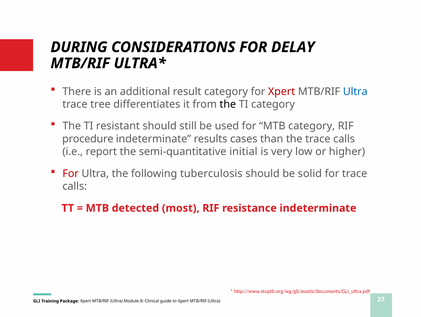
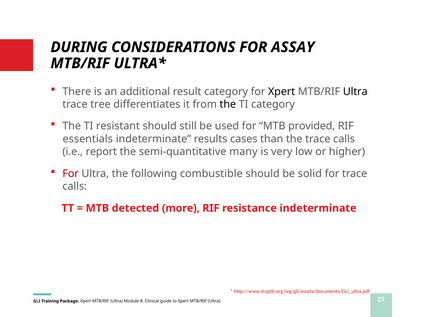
DELAY: DELAY -> ASSAY
Xpert at (282, 91) colour: red -> black
Ultra at (355, 91) colour: blue -> black
MTB category: category -> provided
procedure: procedure -> essentials
initial: initial -> many
tuberculosis: tuberculosis -> combustible
most: most -> more
